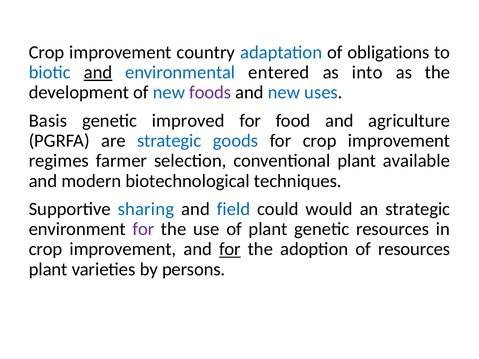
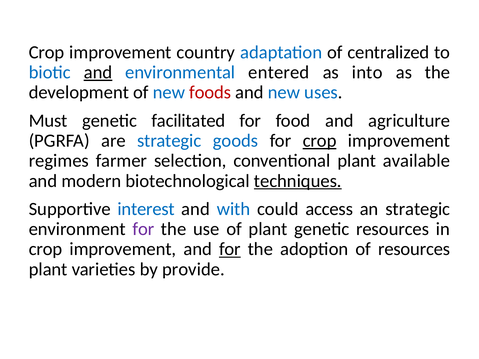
obligations: obligations -> centralized
foods colour: purple -> red
Basis: Basis -> Must
improved: improved -> facilitated
crop at (320, 141) underline: none -> present
techniques underline: none -> present
sharing: sharing -> interest
field: field -> with
would: would -> access
persons: persons -> provide
